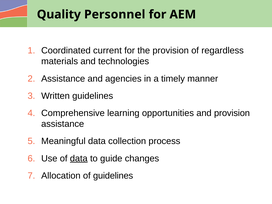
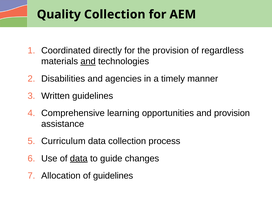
Quality Personnel: Personnel -> Collection
current: current -> directly
and at (88, 61) underline: none -> present
Assistance at (63, 79): Assistance -> Disabilities
Meaningful: Meaningful -> Curriculum
